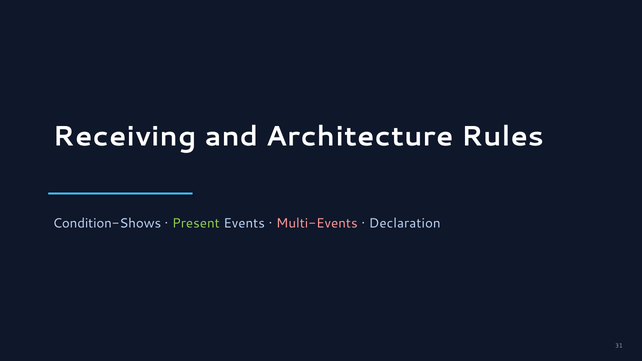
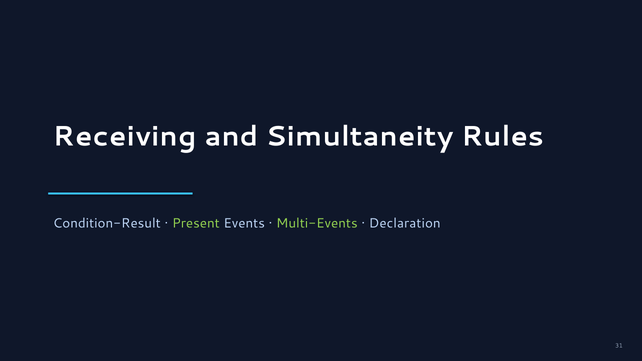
Architecture: Architecture -> Simultaneity
Condition-Shows: Condition-Shows -> Condition-Result
Multi-Events colour: pink -> light green
